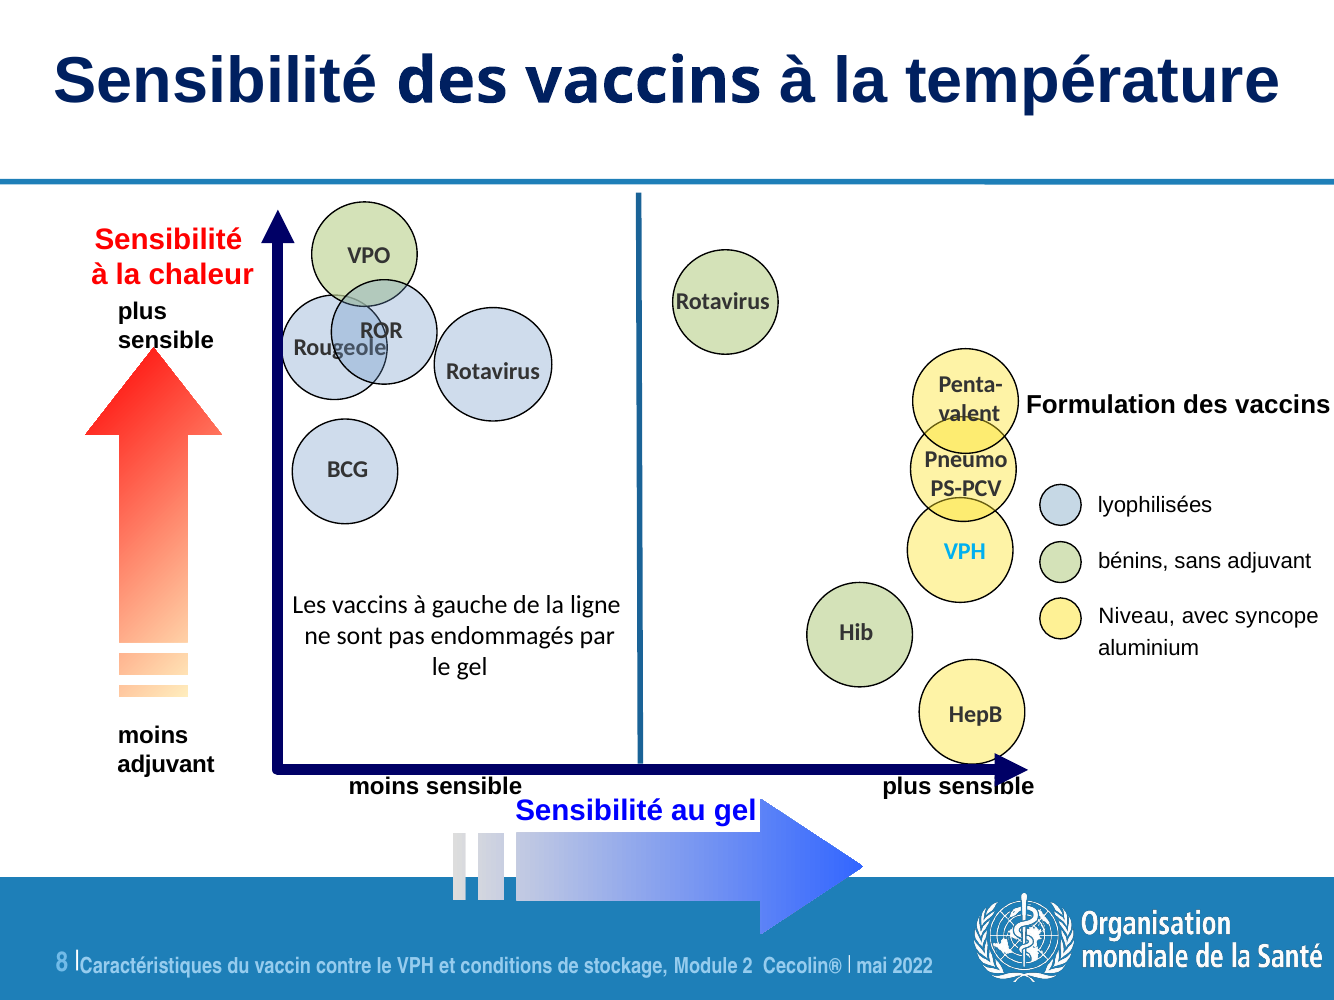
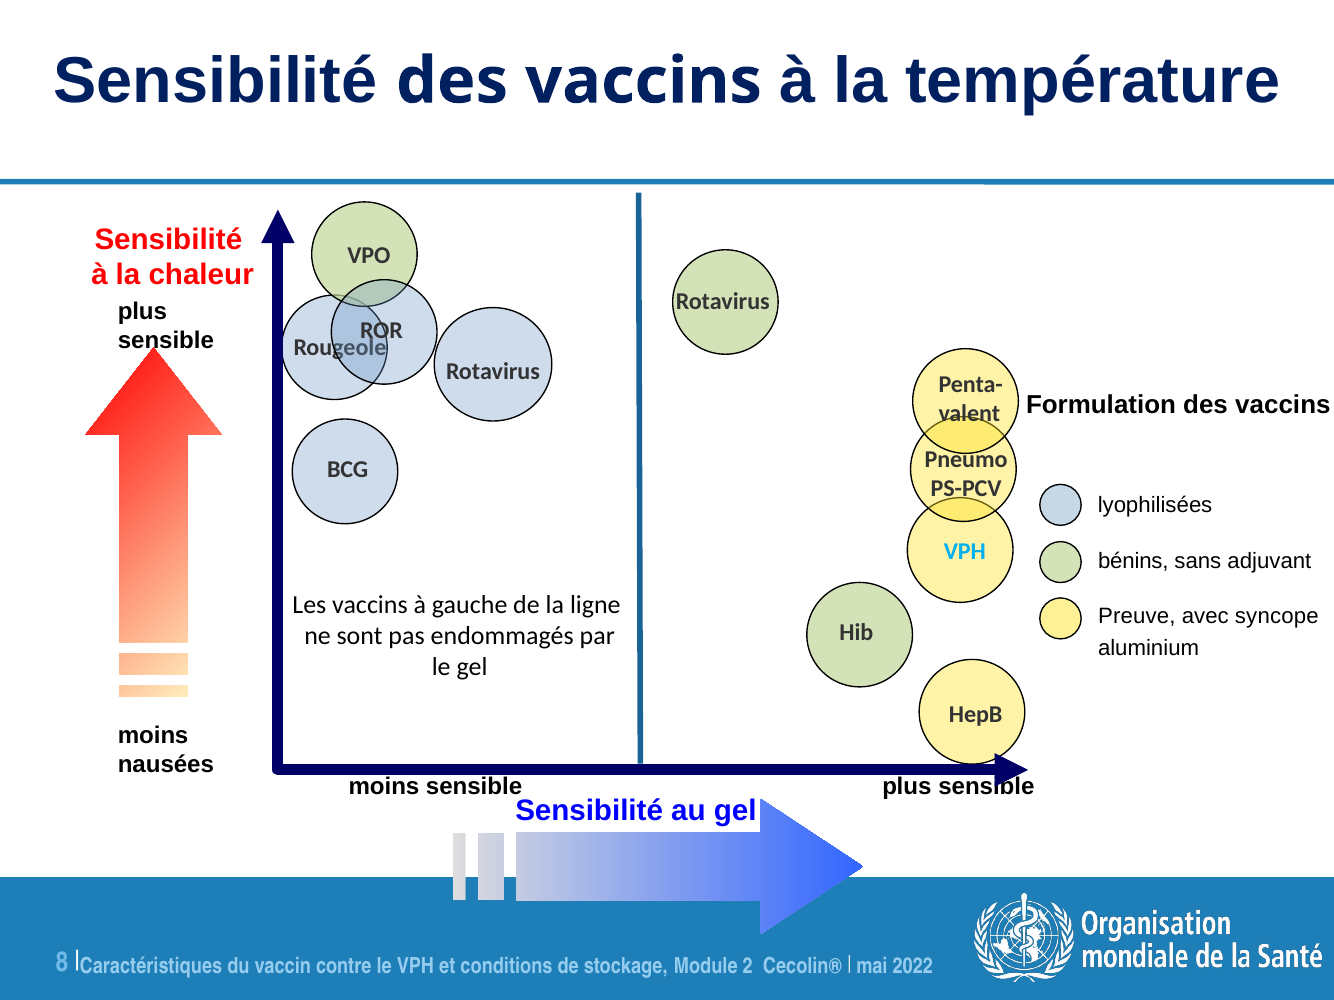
Niveau: Niveau -> Preuve
adjuvant at (166, 765): adjuvant -> nausées
